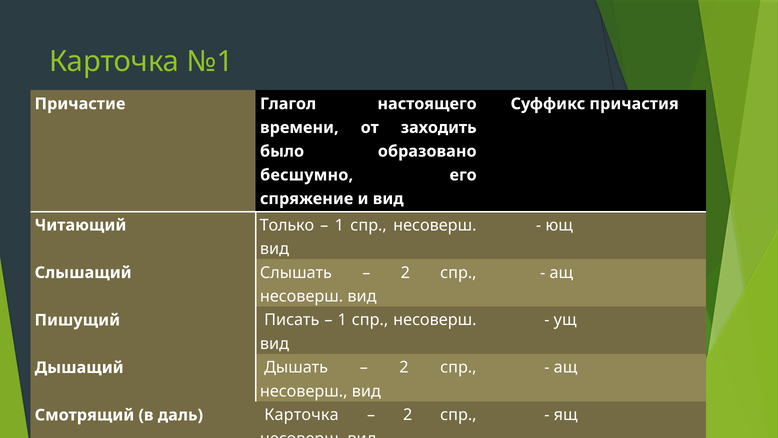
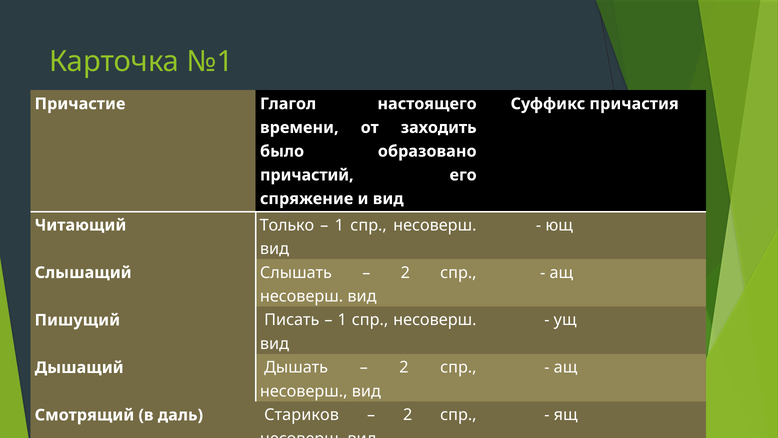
бесшумно: бесшумно -> причастий
даль Карточка: Карточка -> Стариков
